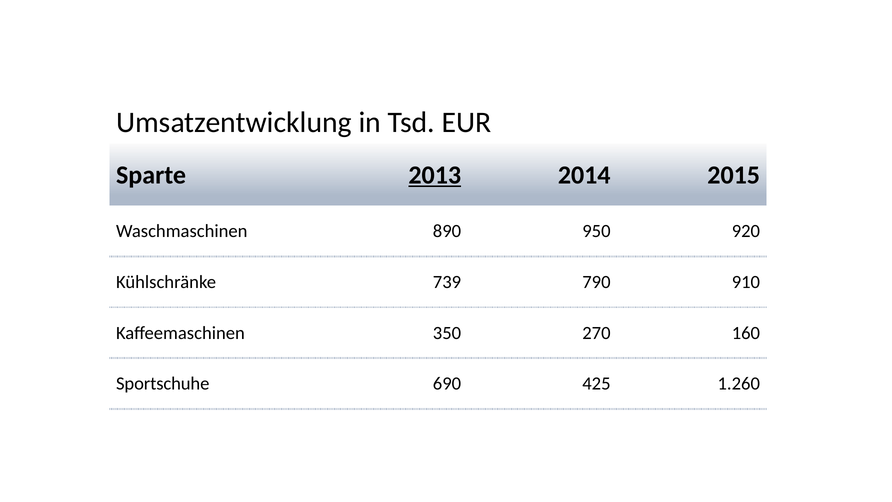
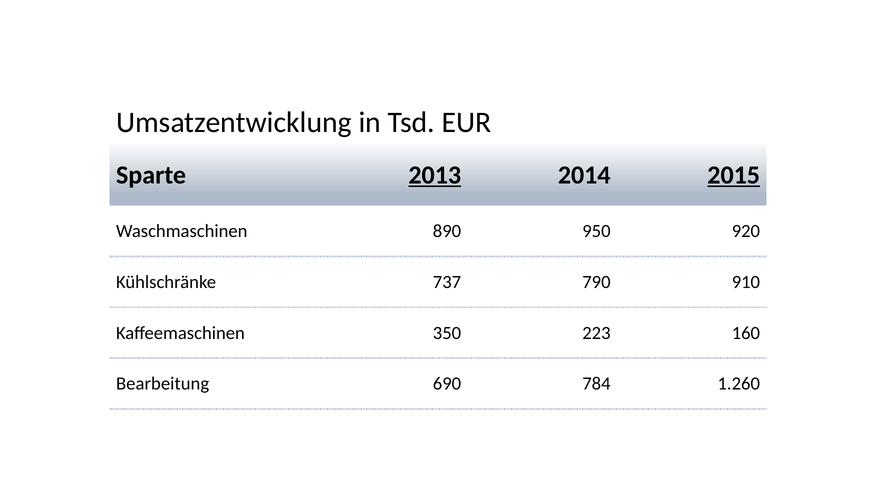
2015 underline: none -> present
739: 739 -> 737
270: 270 -> 223
Sportschuhe: Sportschuhe -> Bearbeitung
425: 425 -> 784
